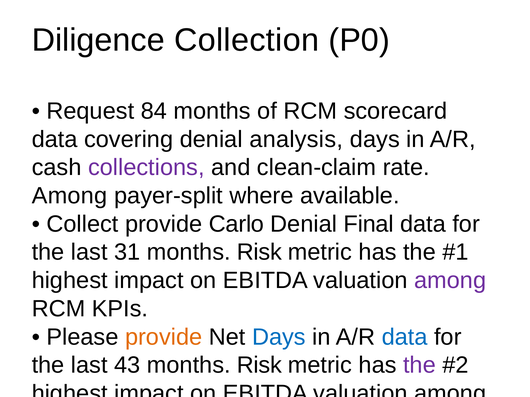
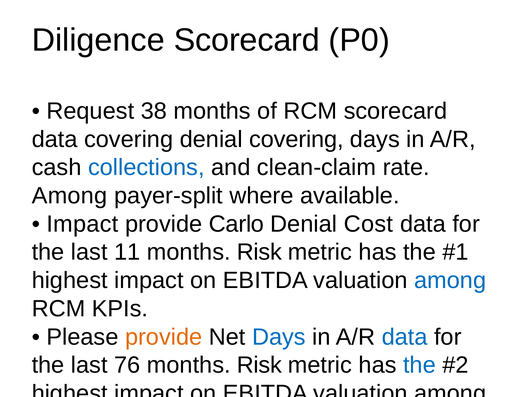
Diligence Collection: Collection -> Scorecard
84: 84 -> 38
denial analysis: analysis -> covering
collections colour: purple -> blue
Collect at (82, 224): Collect -> Impact
Denial Final: Final -> Cost
31: 31 -> 11
among at (450, 281) colour: purple -> blue
43: 43 -> 76
the at (419, 366) colour: purple -> blue
